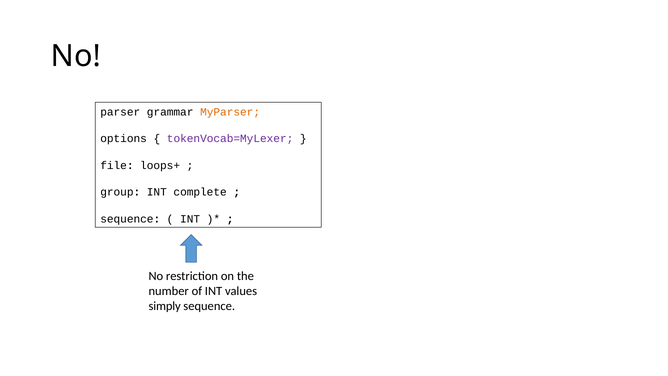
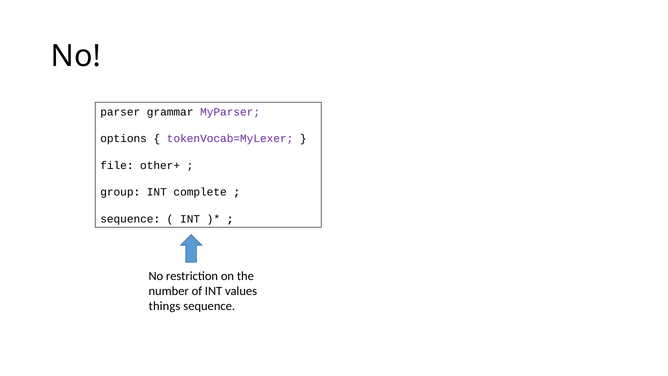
MyParser colour: orange -> purple
loops+: loops+ -> other+
simply: simply -> things
